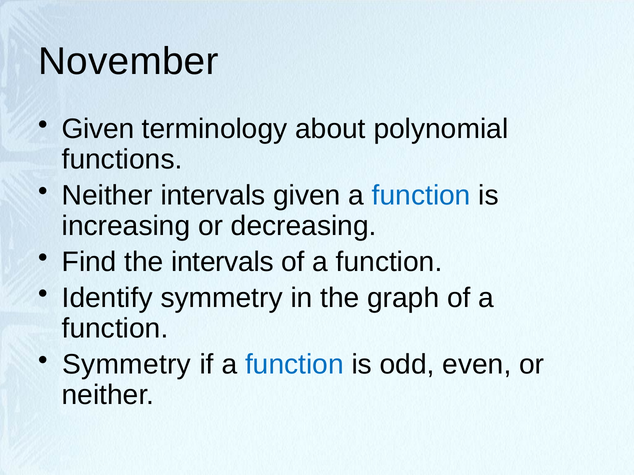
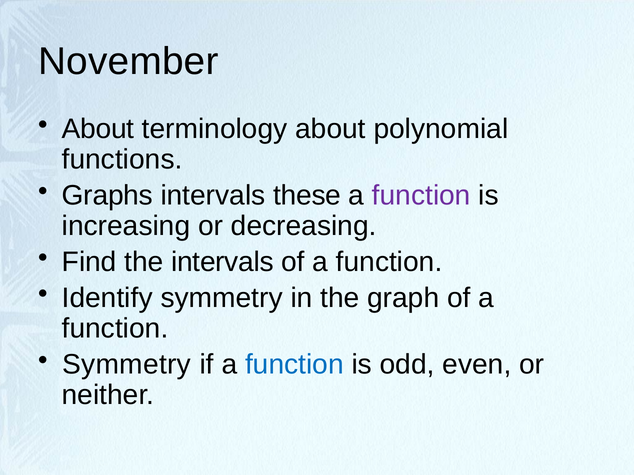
Given at (98, 129): Given -> About
Neither at (107, 196): Neither -> Graphs
intervals given: given -> these
function at (421, 196) colour: blue -> purple
